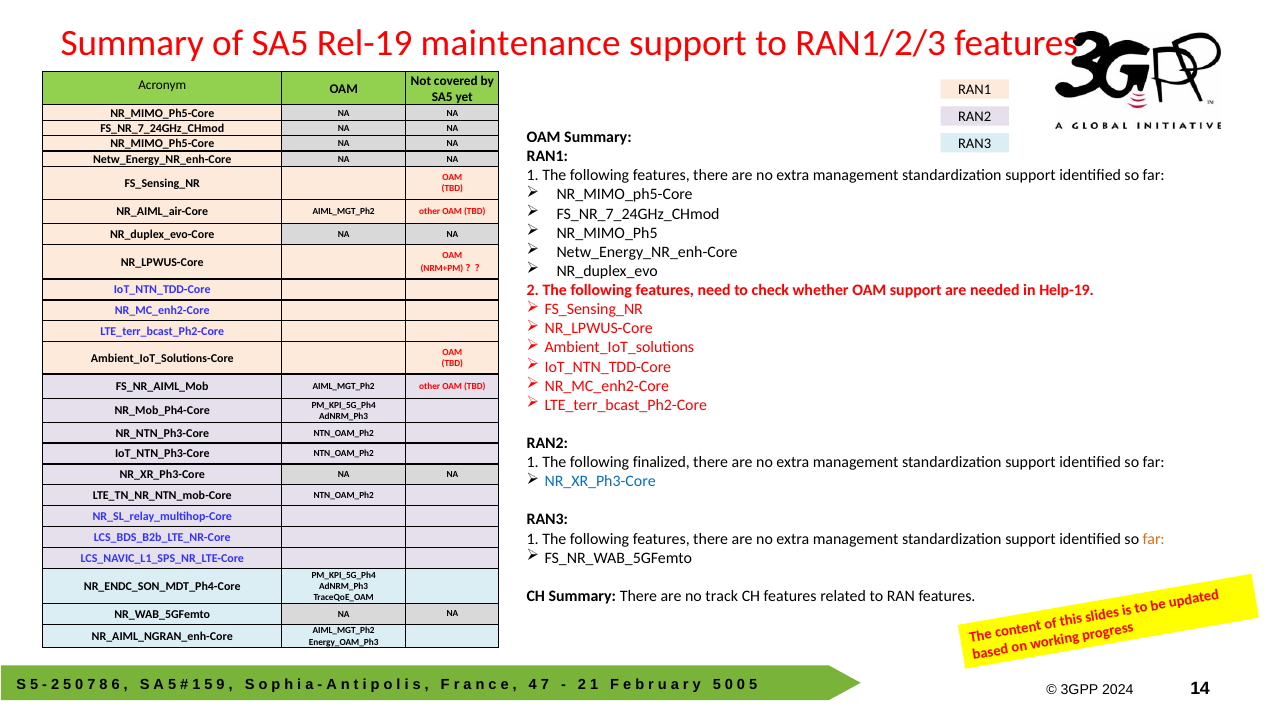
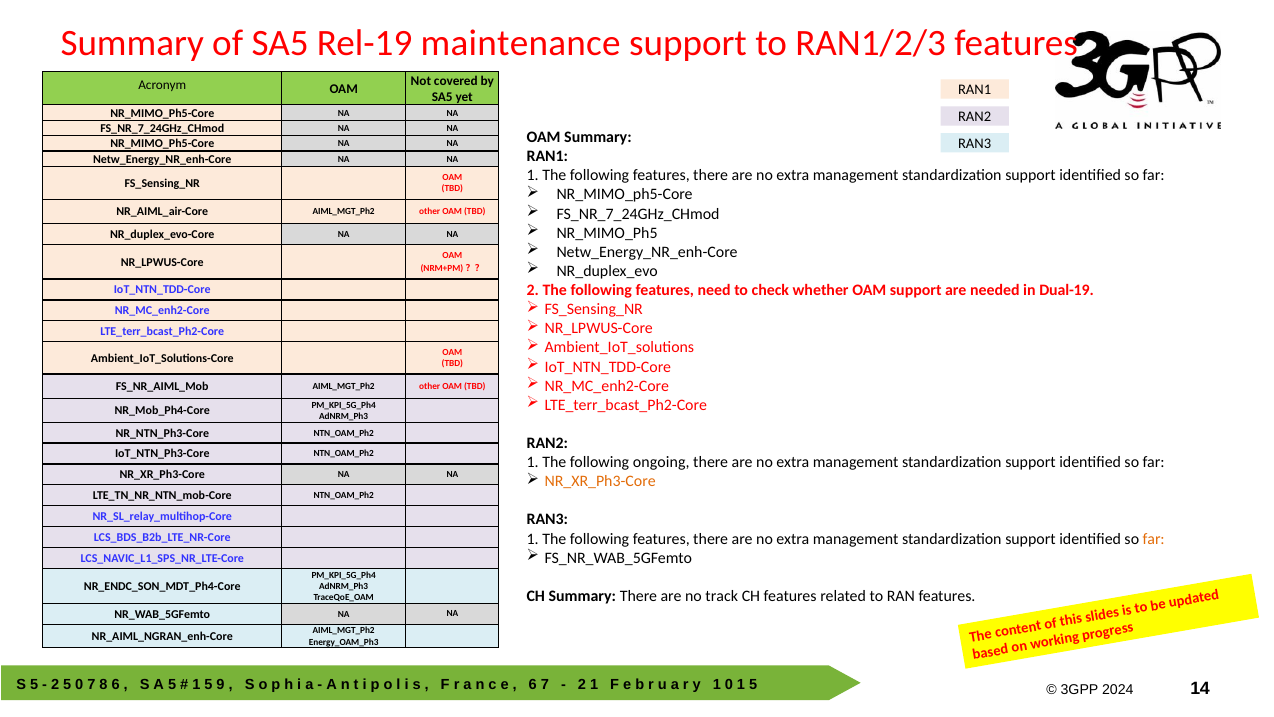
Help-19: Help-19 -> Dual-19
finalized: finalized -> ongoing
NR_XR_Ph3-Core at (600, 481) colour: blue -> orange
4 at (533, 684): 4 -> 6
5 at (717, 684): 5 -> 1
0 at (741, 684): 0 -> 1
